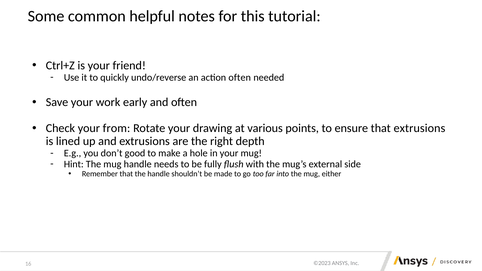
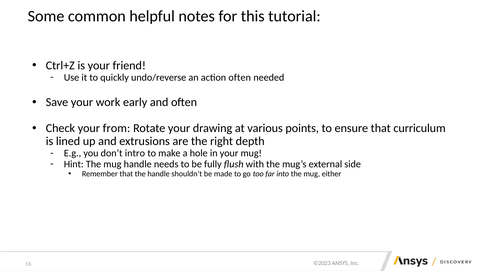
that extrusions: extrusions -> curriculum
good: good -> intro
